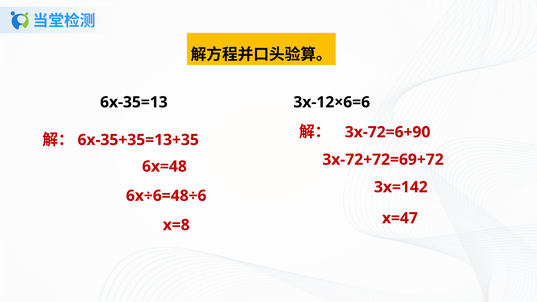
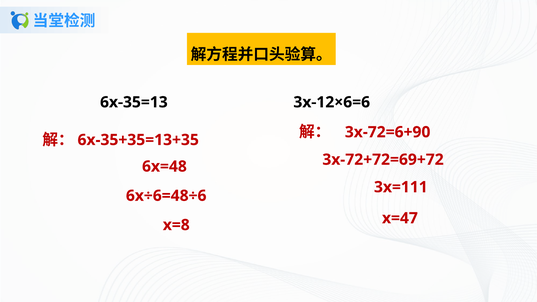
3x=142: 3x=142 -> 3x=111
